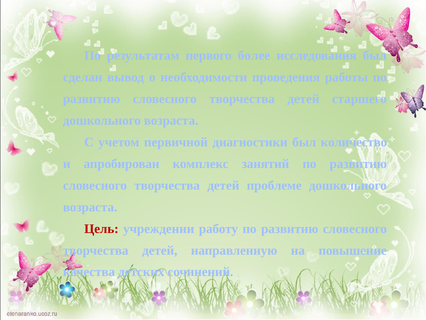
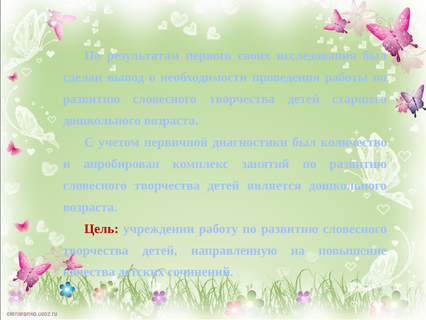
более: более -> своих
проблеме: проблеме -> является
